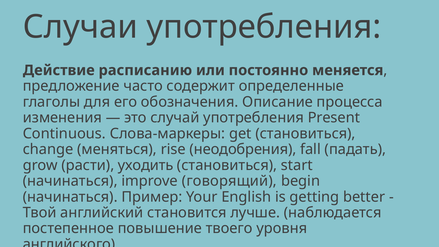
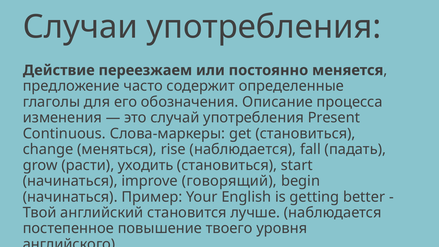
расписанию: расписанию -> переезжаем
rise неодобрения: неодобрения -> наблюдается
